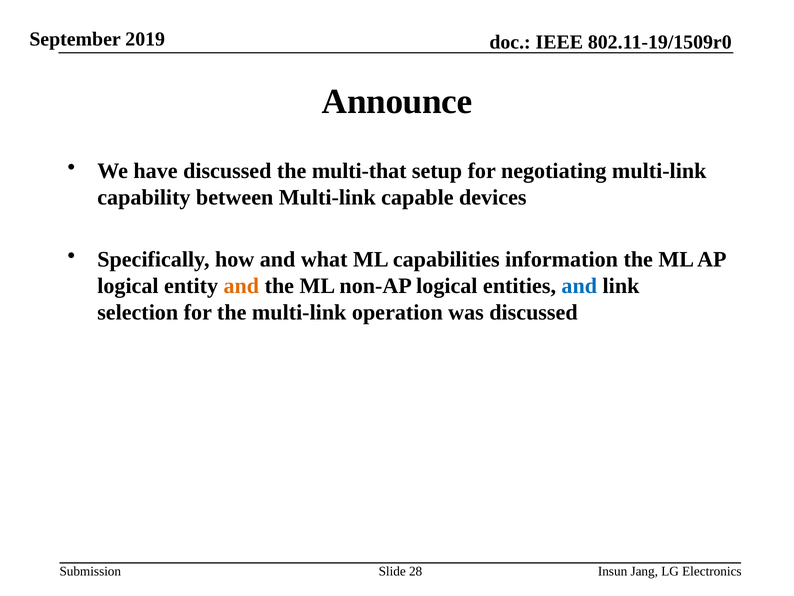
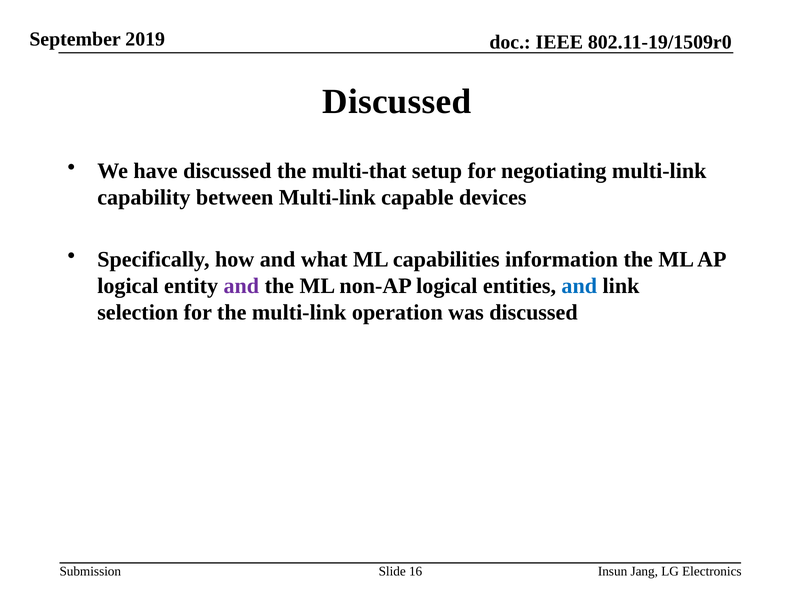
Announce at (397, 102): Announce -> Discussed
and at (241, 286) colour: orange -> purple
28: 28 -> 16
